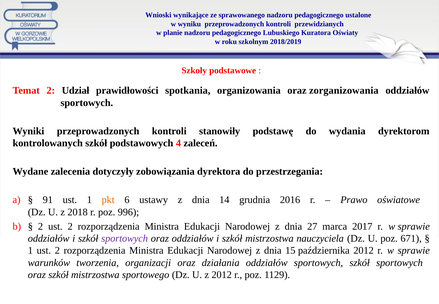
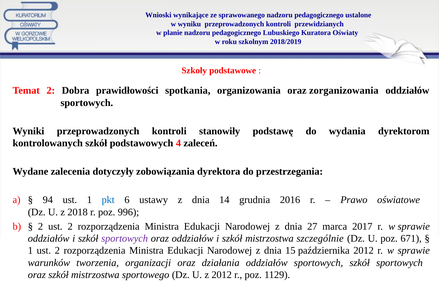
Udział: Udział -> Dobra
91: 91 -> 94
pkt colour: orange -> blue
nauczyciela: nauczyciela -> szczególnie
